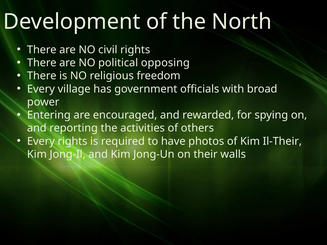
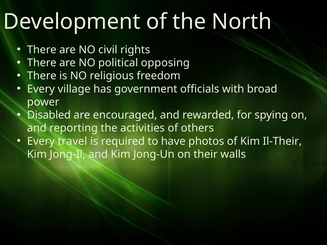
Entering: Entering -> Disabled
Every rights: rights -> travel
